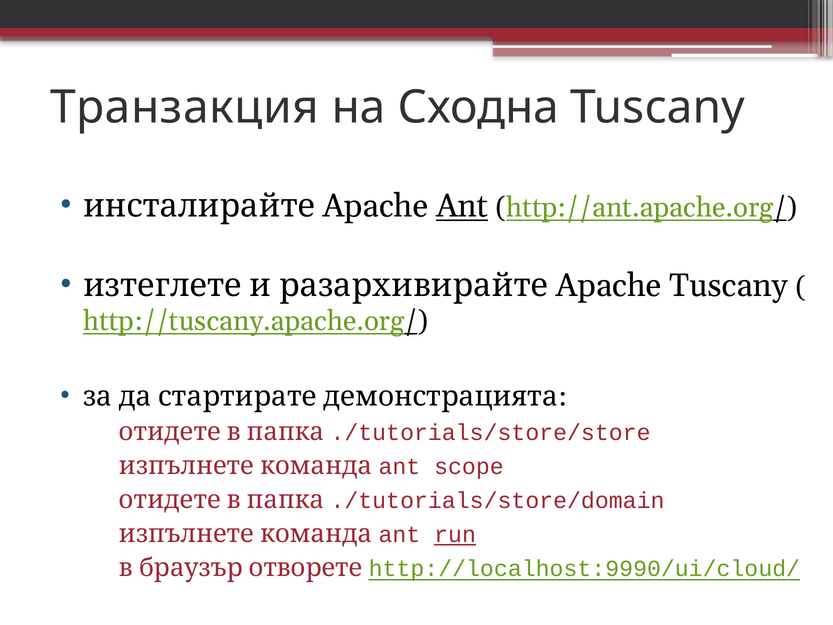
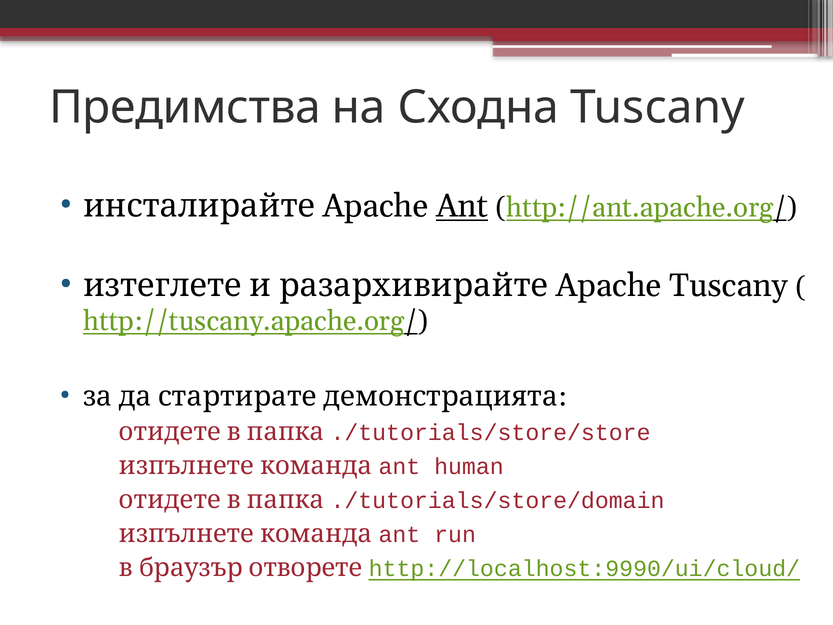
Транзакция: Транзакция -> Предимства
scope: scope -> human
run underline: present -> none
